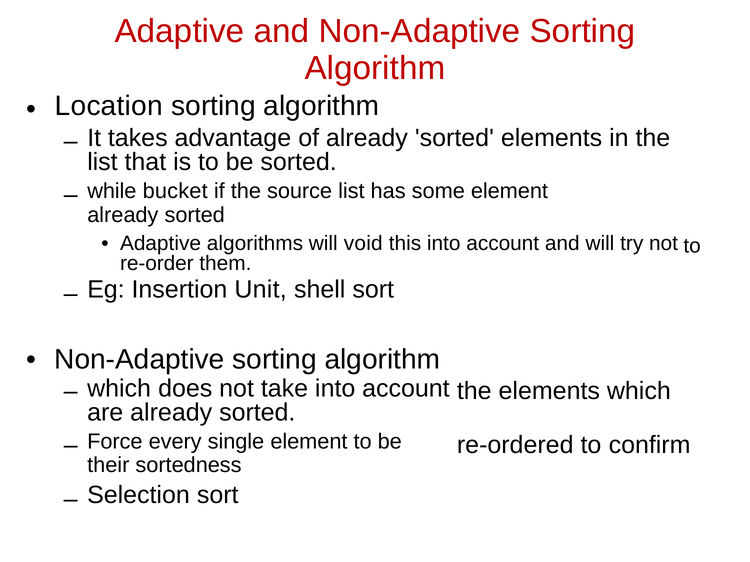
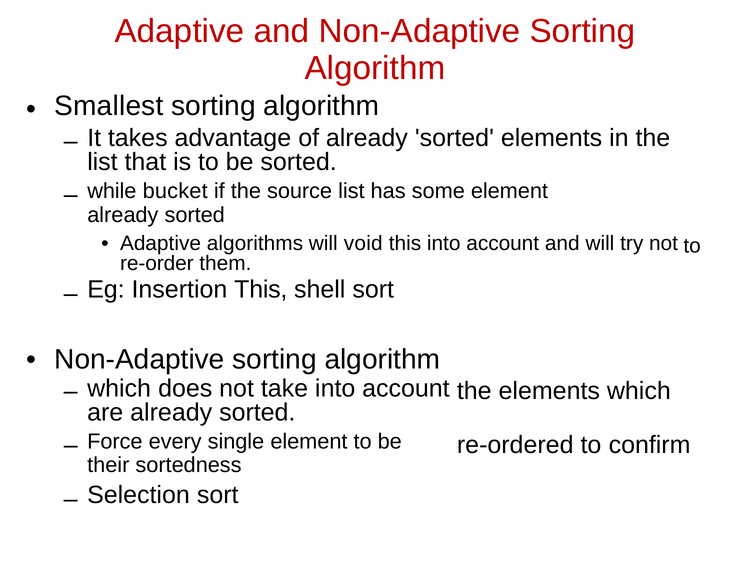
Location: Location -> Smallest
Insertion Unit: Unit -> This
